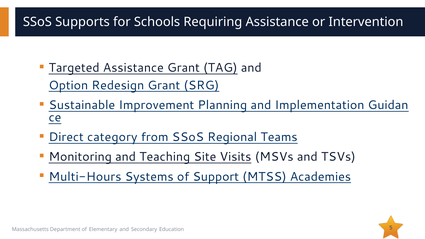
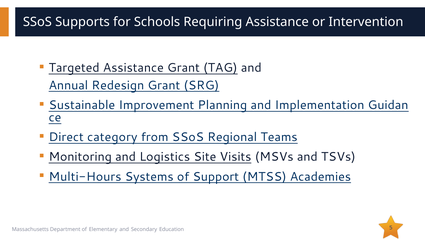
Option: Option -> Annual
Teaching: Teaching -> Logistics
